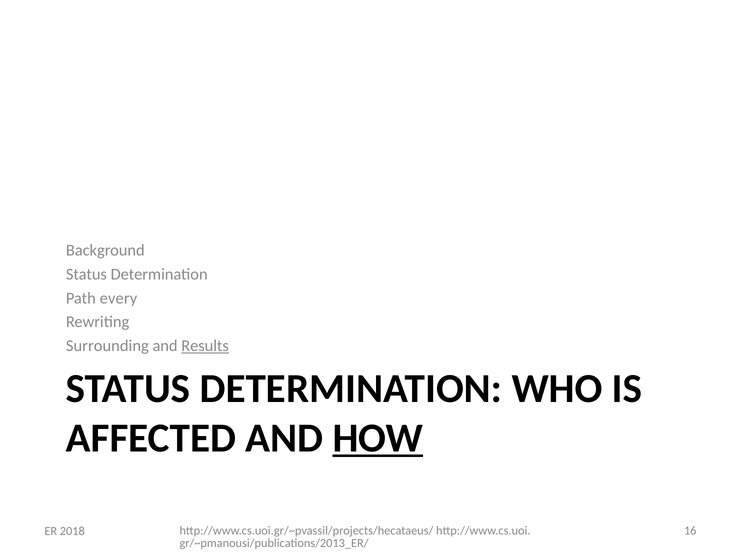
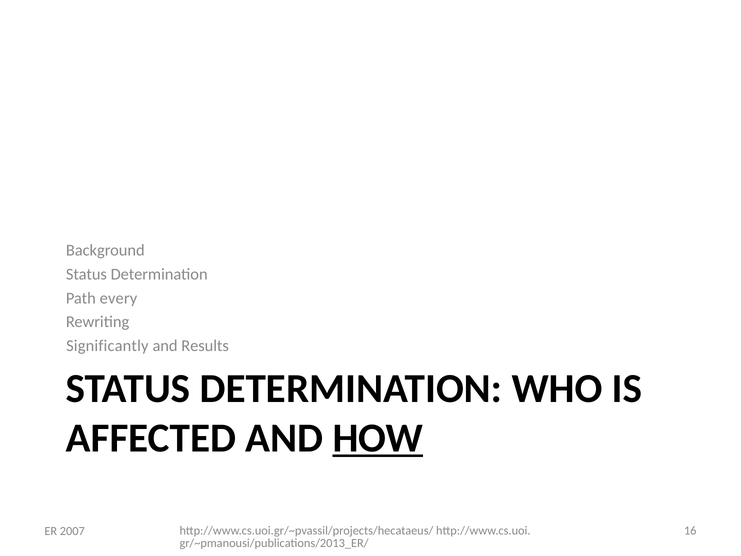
Surrounding: Surrounding -> Significantly
Results underline: present -> none
2018: 2018 -> 2007
